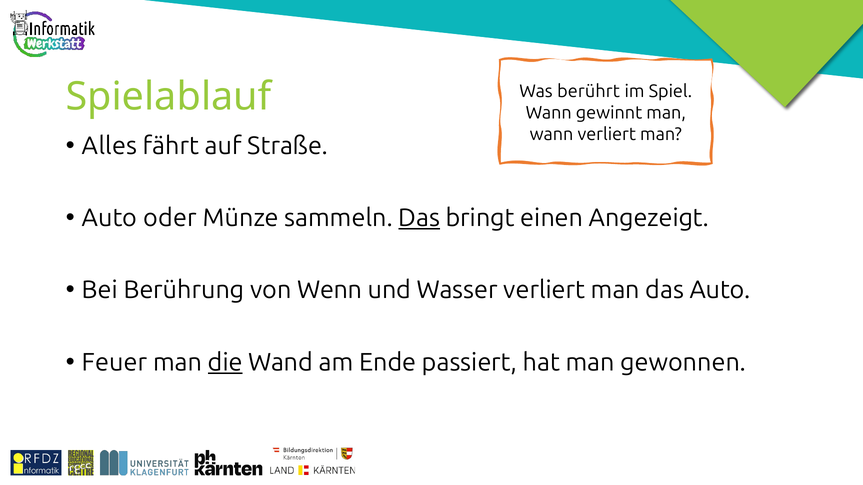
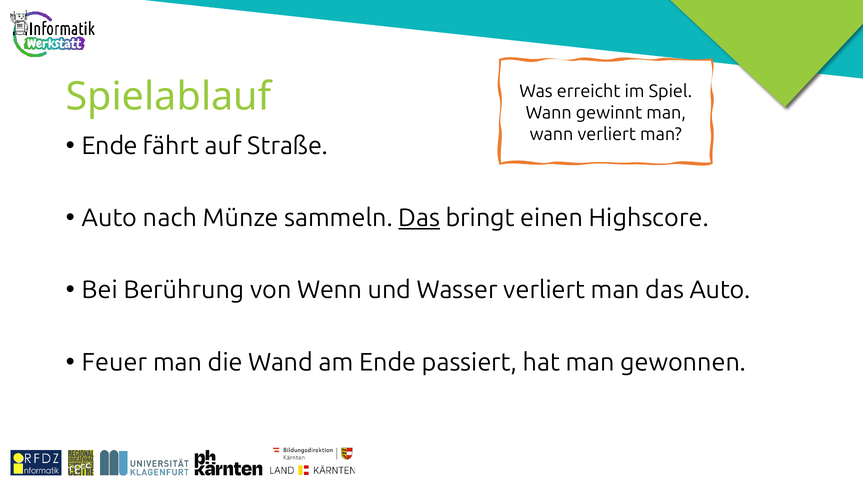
berührt: berührt -> erreicht
Alles at (109, 146): Alles -> Ende
oder: oder -> nach
Angezeigt: Angezeigt -> Highscore
die underline: present -> none
